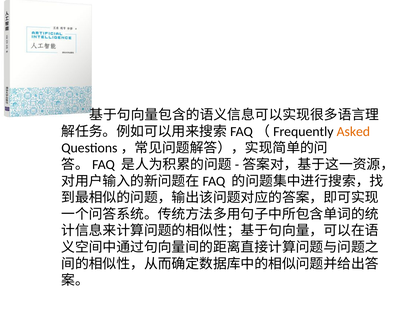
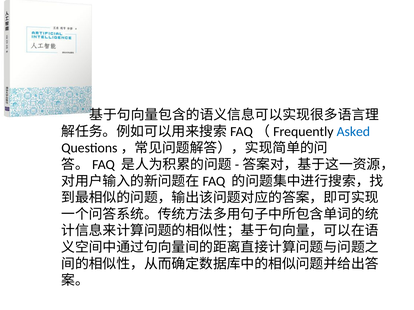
Asked colour: orange -> blue
